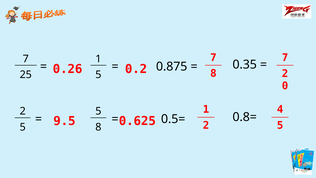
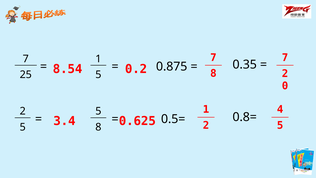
0.26: 0.26 -> 8.54
9.5: 9.5 -> 3.4
